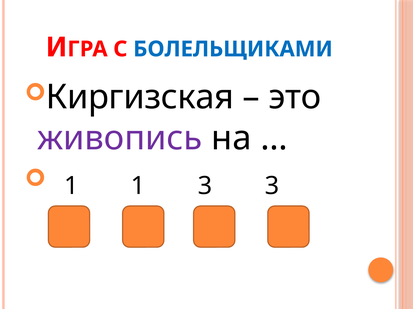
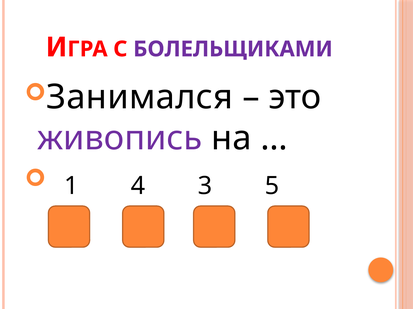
БОЛЕЛЬЩИКАМИ colour: blue -> purple
Киргизская: Киргизская -> Занимался
1 1: 1 -> 4
3 3: 3 -> 5
